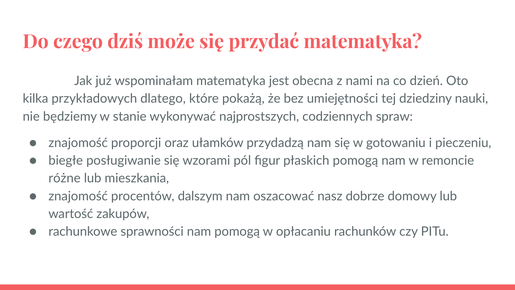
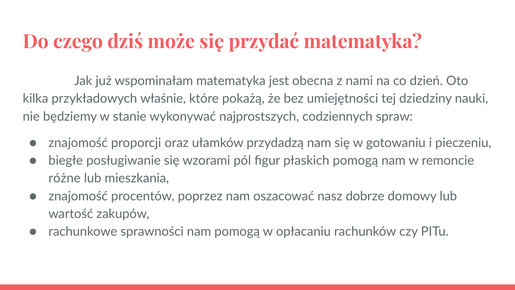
dlatego: dlatego -> właśnie
dalszym: dalszym -> poprzez
